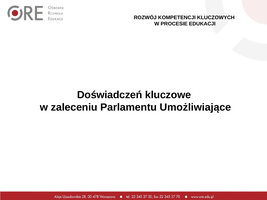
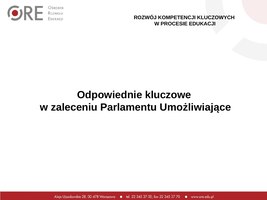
Doświadczeń: Doświadczeń -> Odpowiednie
